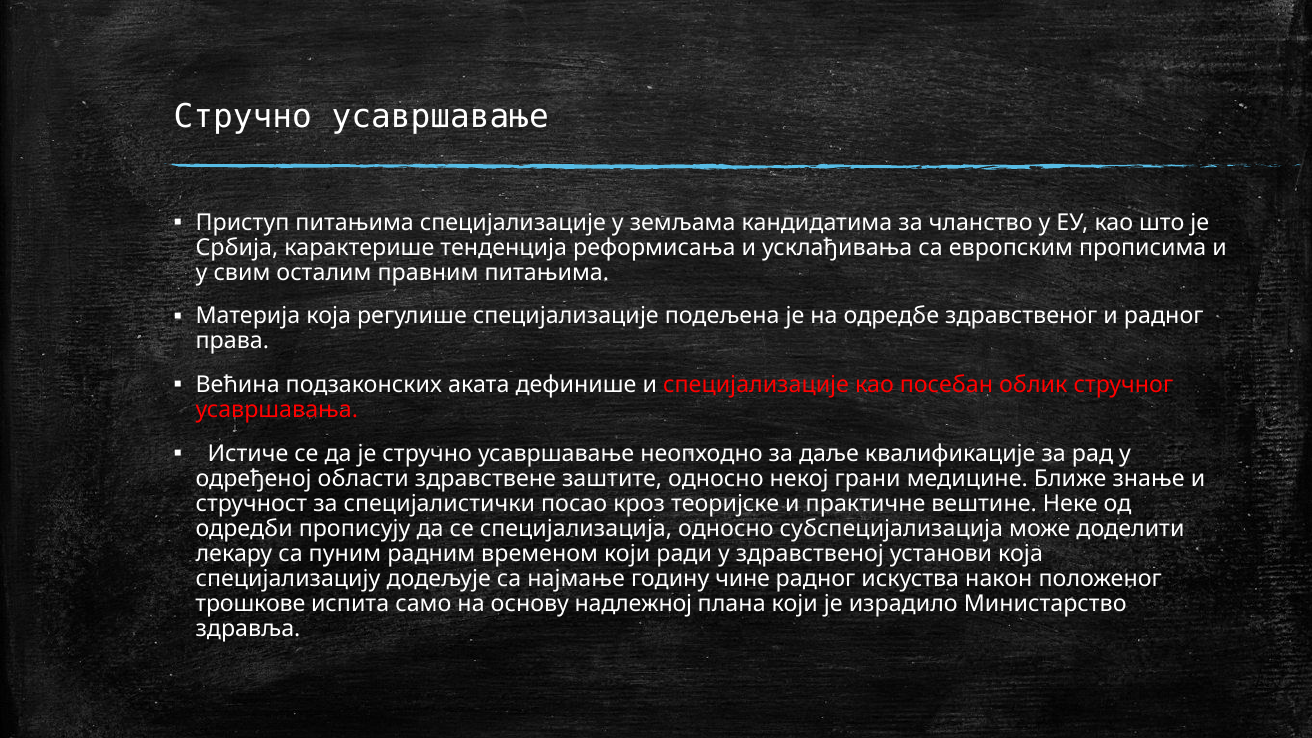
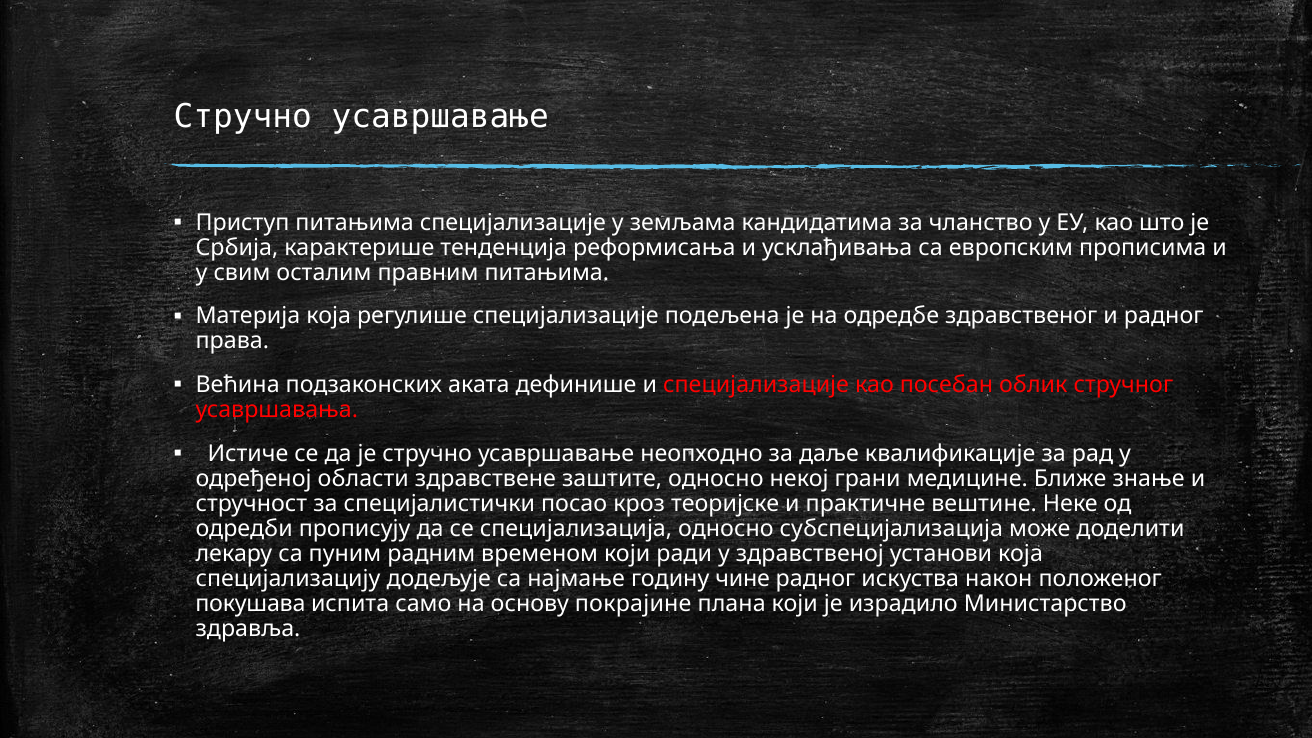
трошкове: трошкове -> покушава
надлежној: надлежној -> покрајине
